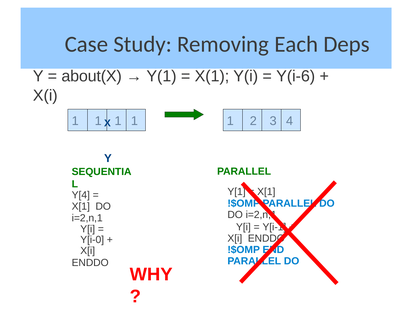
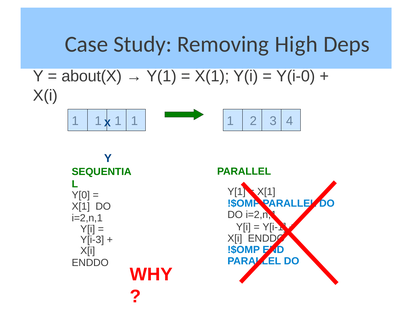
Each: Each -> High
Y(i-6: Y(i-6 -> Y(i-0
Y[4: Y[4 -> Y[0
Y[i-0: Y[i-0 -> Y[i-3
